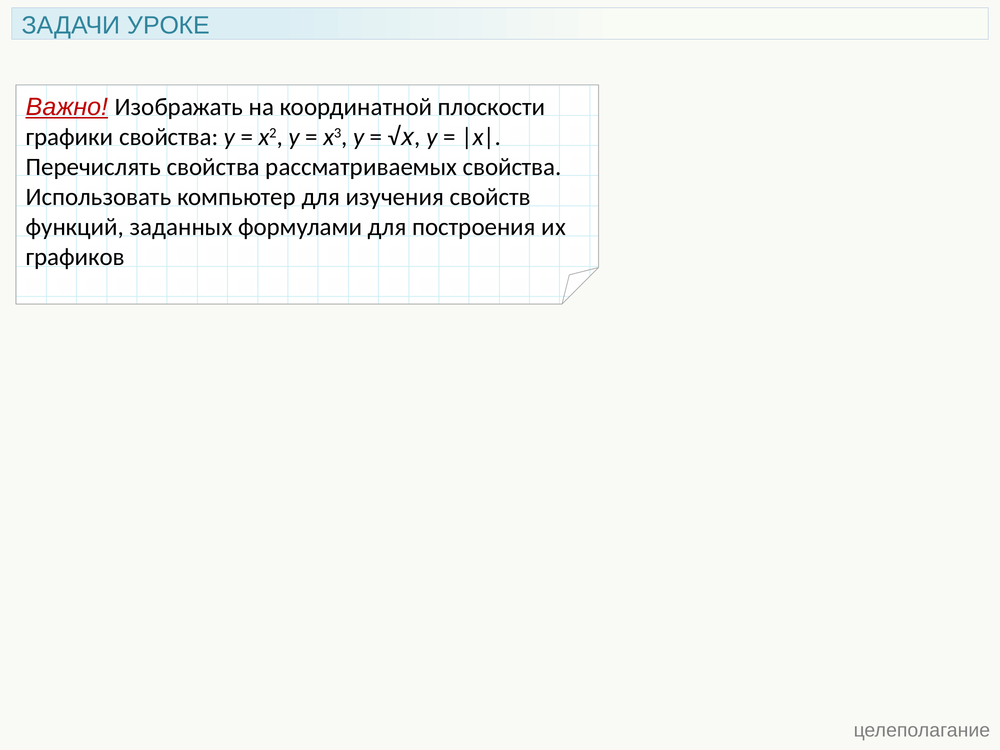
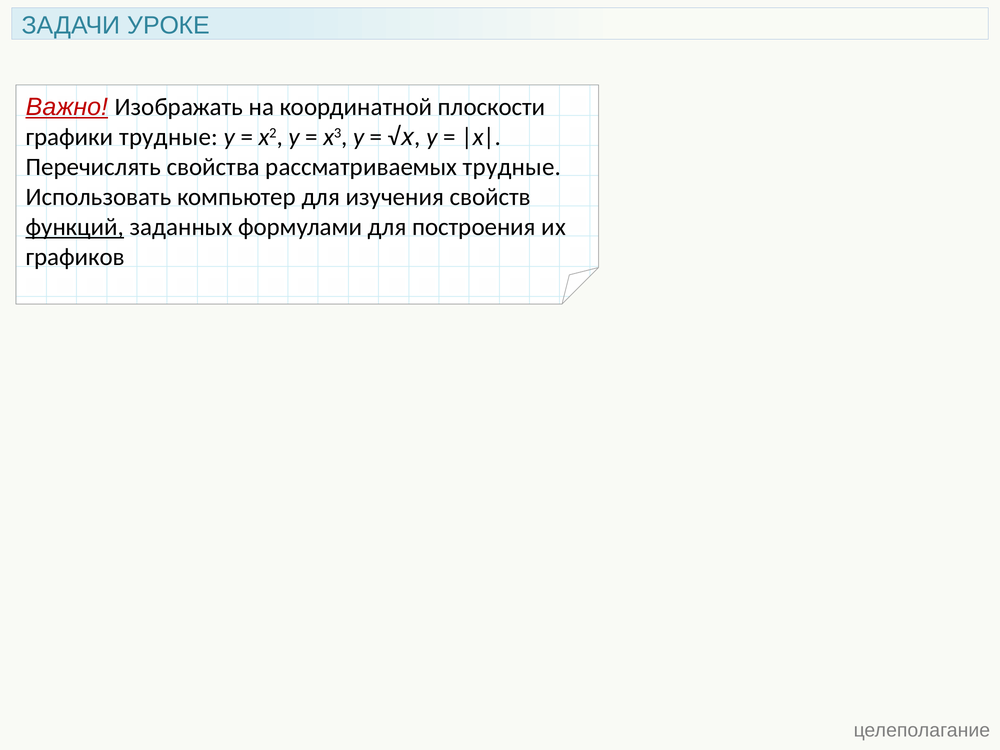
графики свойства: свойства -> трудные
рассматриваемых свойства: свойства -> трудные
функций underline: none -> present
